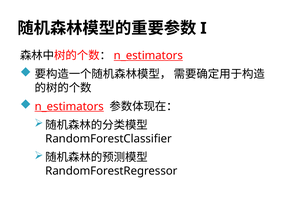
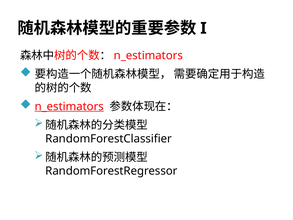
n_estimators at (148, 55) underline: present -> none
